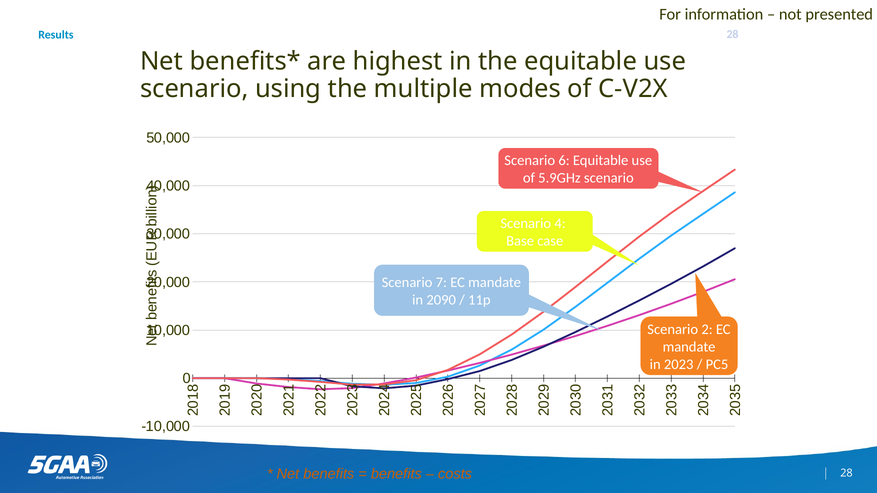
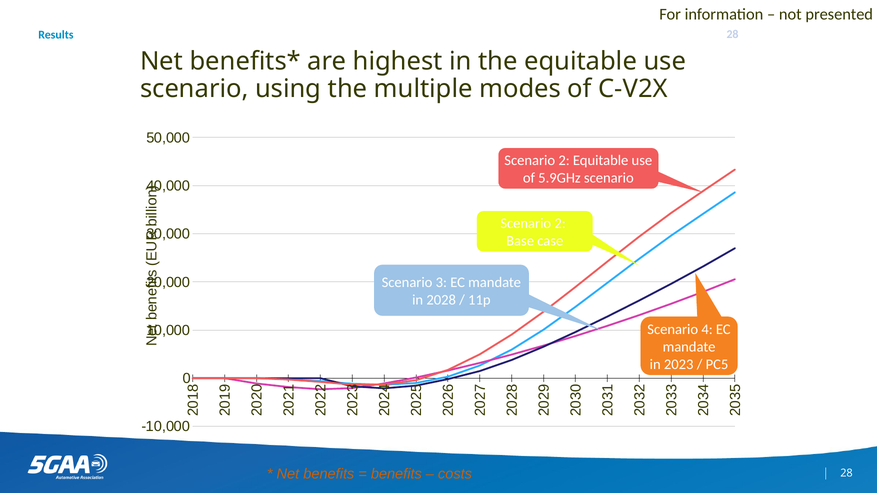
6 at (564, 161): 6 -> 2
4 at (560, 224): 4 -> 2
Scenario 7: 7 -> 3
2090: 2090 -> 2028
Scenario 2: 2 -> 4
